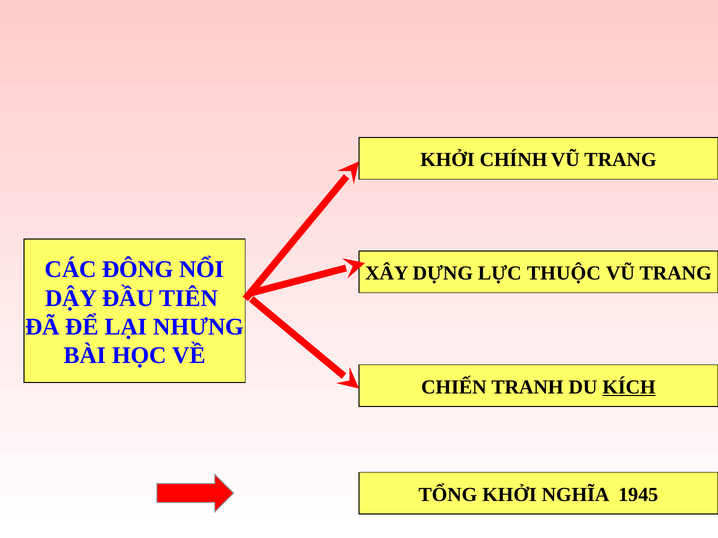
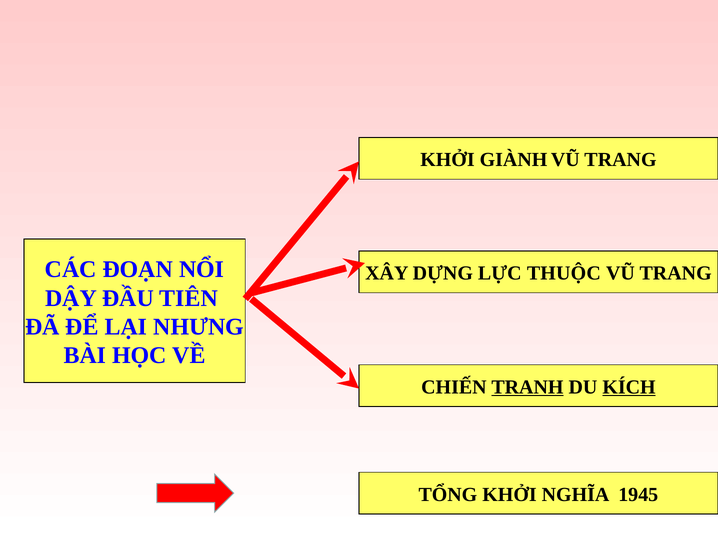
CHÍNH: CHÍNH -> GIÀNH
ĐÔNG: ĐÔNG -> ĐOẠN
TRANH underline: none -> present
